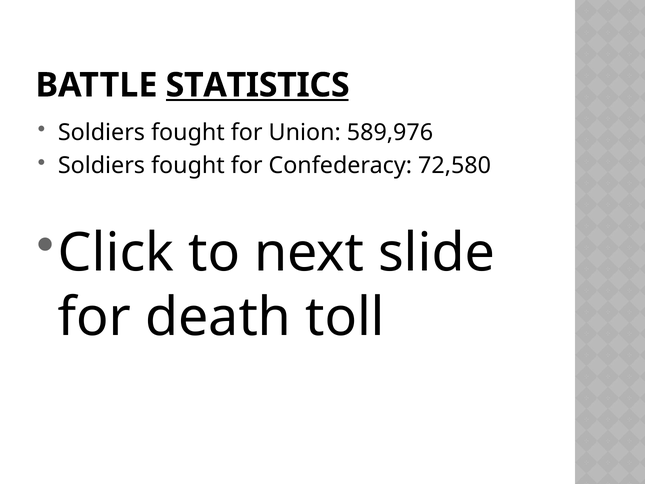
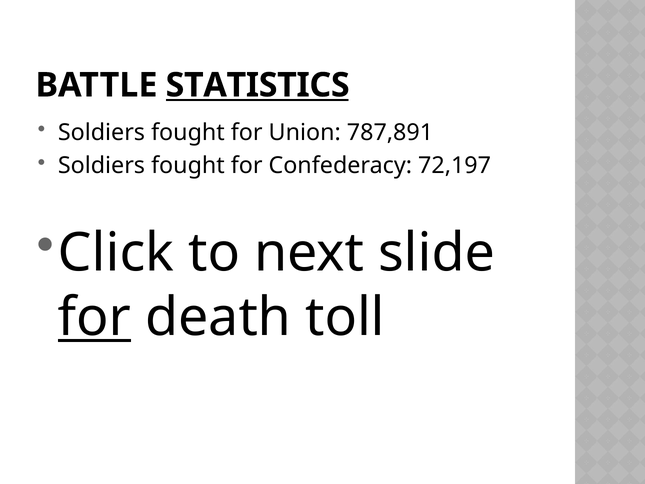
589,976: 589,976 -> 787,891
72,580: 72,580 -> 72,197
for at (95, 317) underline: none -> present
